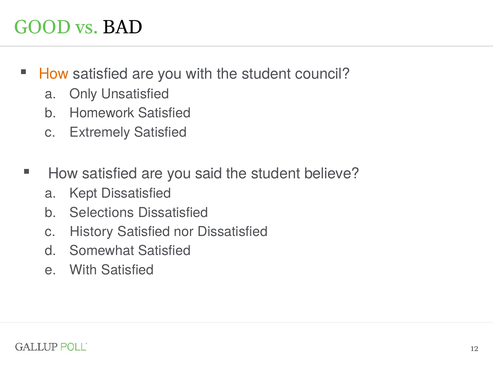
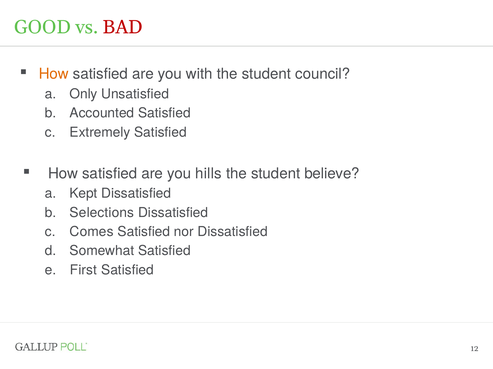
BAD colour: black -> red
Homework: Homework -> Accounted
said: said -> hills
History: History -> Comes
With at (83, 270): With -> First
